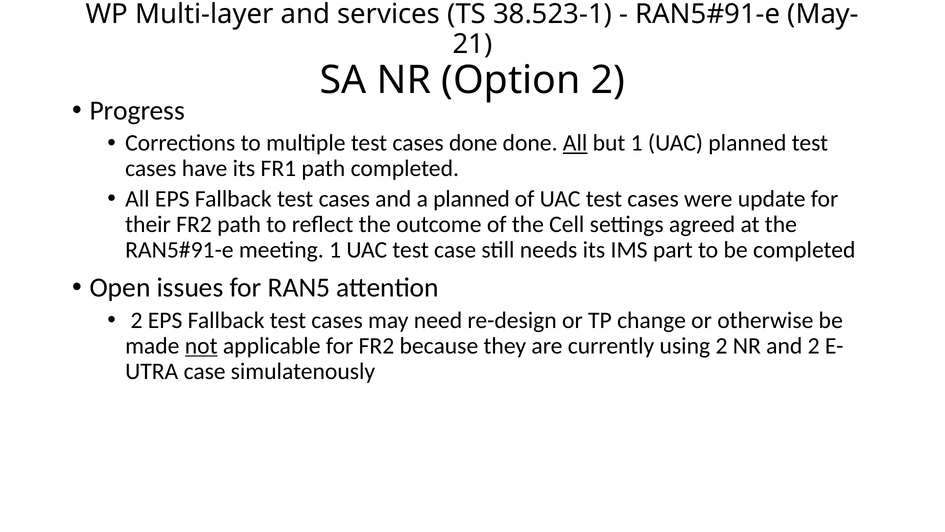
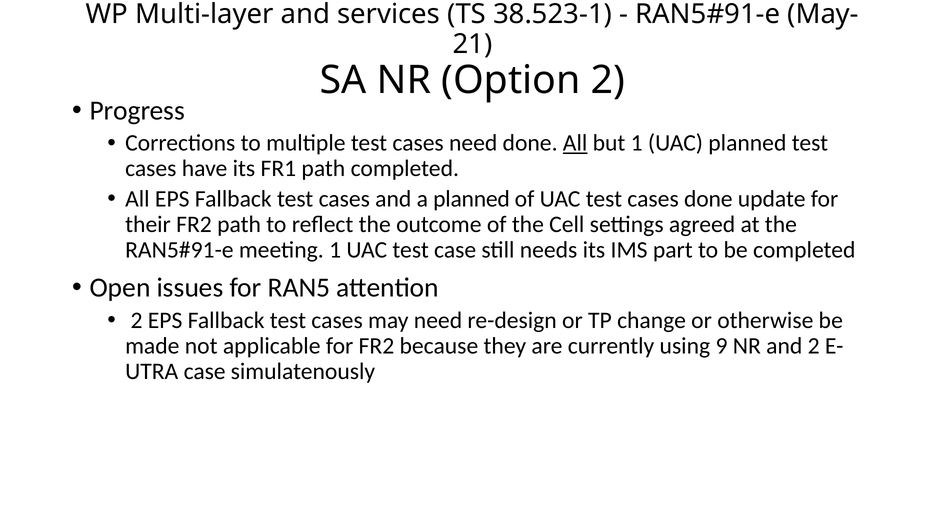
cases done: done -> need
cases were: were -> done
not underline: present -> none
using 2: 2 -> 9
